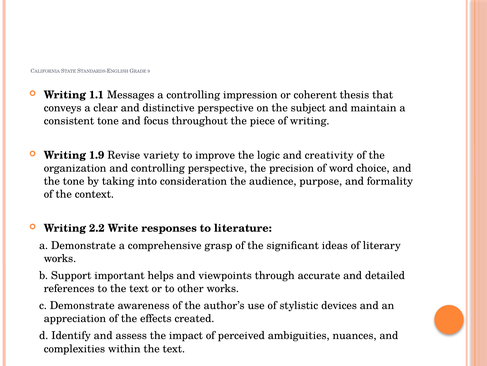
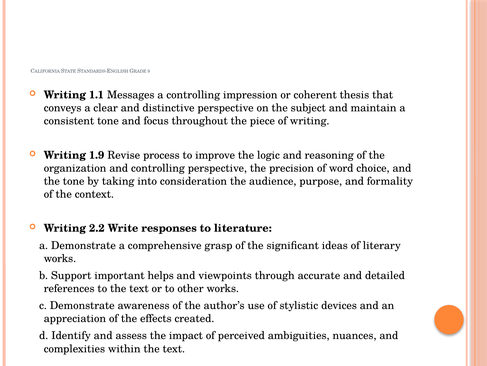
variety: variety -> process
creativity: creativity -> reasoning
